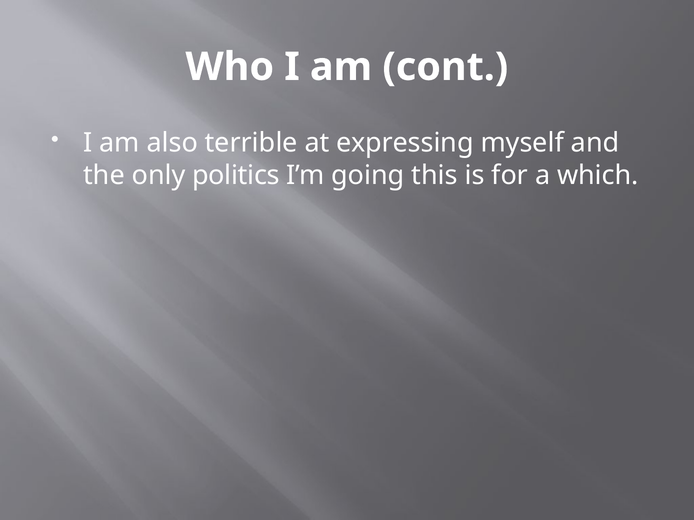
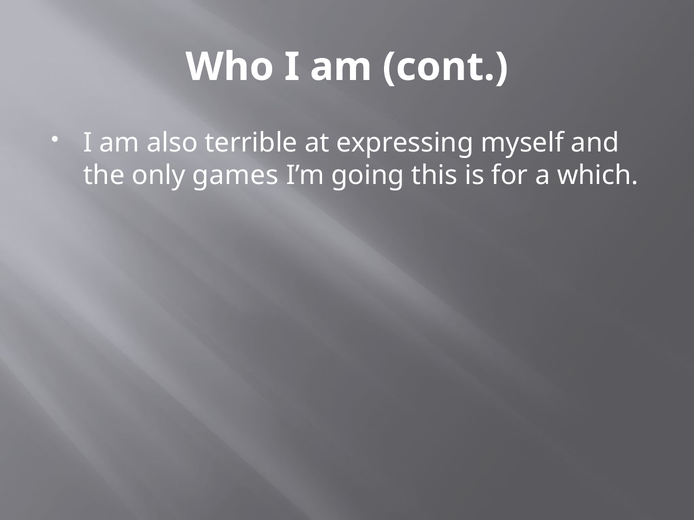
politics: politics -> games
